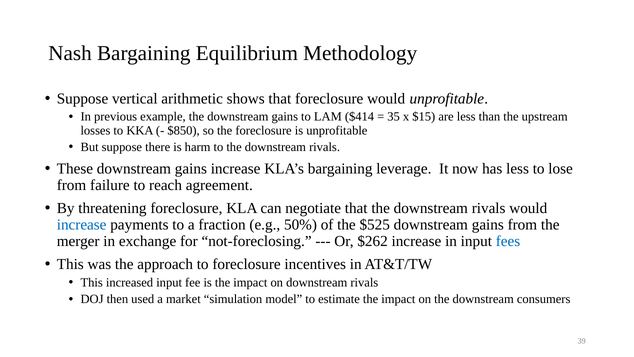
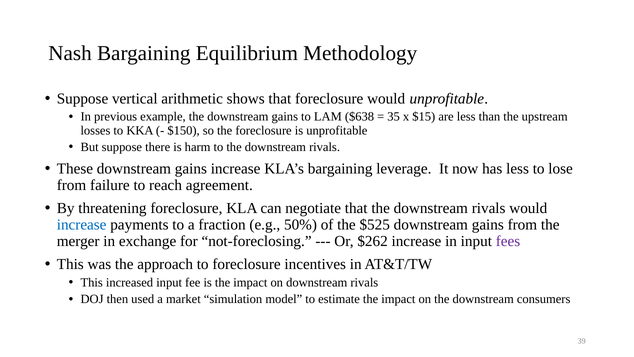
$414: $414 -> $638
$850: $850 -> $150
fees colour: blue -> purple
